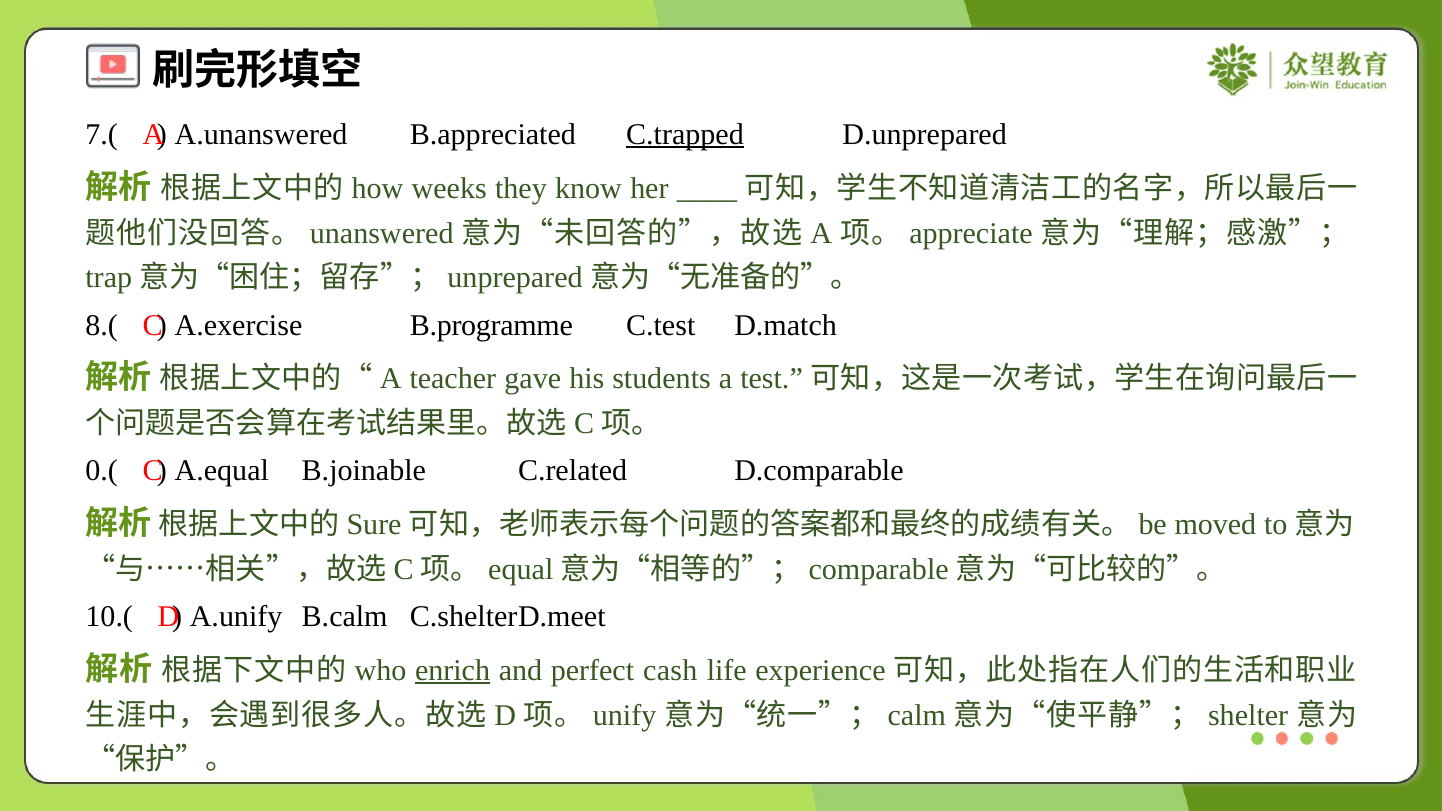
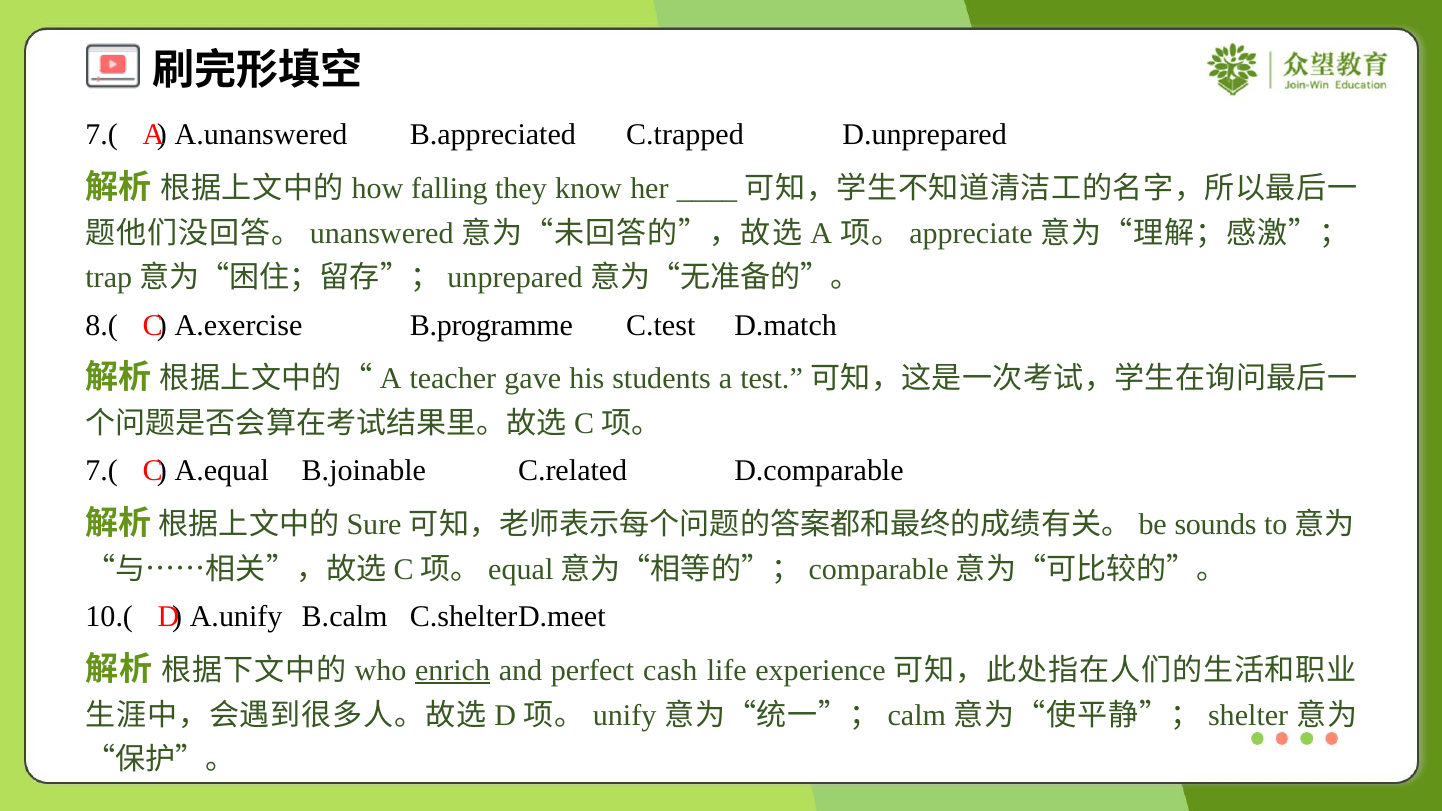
C.trapped underline: present -> none
weeks: weeks -> falling
0.( at (102, 471): 0.( -> 7.(
moved: moved -> sounds
